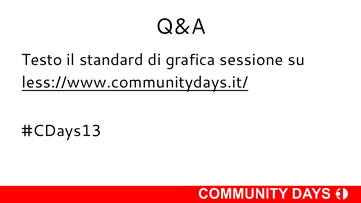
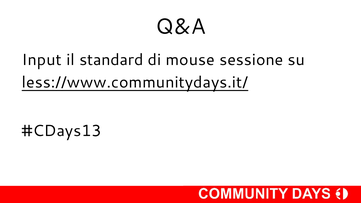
Testo: Testo -> Input
grafica: grafica -> mouse
